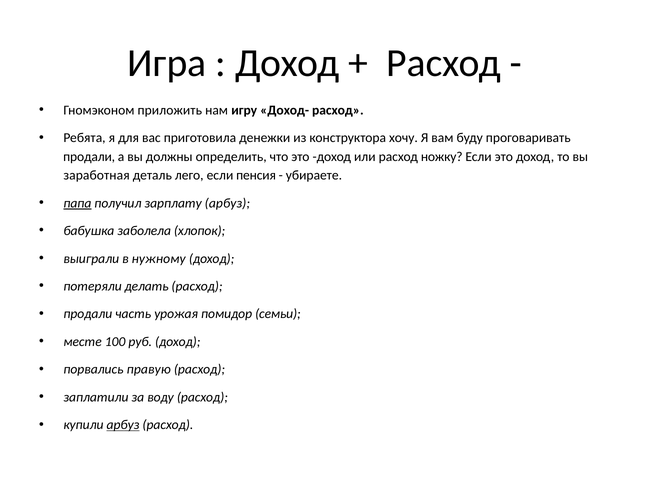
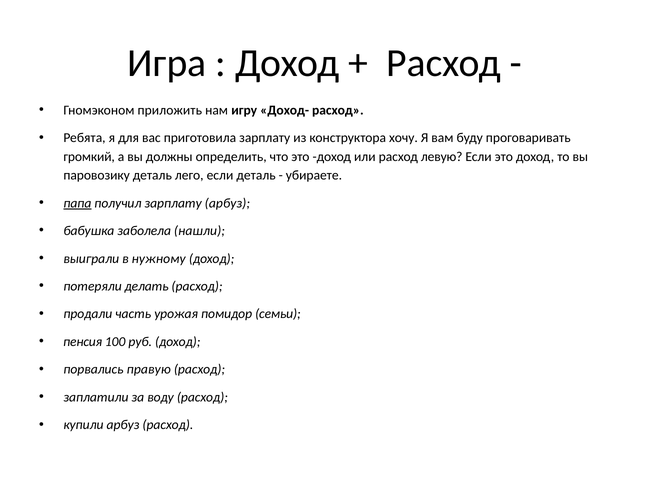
приготовила денежки: денежки -> зарплату
продали at (89, 156): продали -> громкий
ножку: ножку -> левую
заработная: заработная -> паровозику
если пенсия: пенсия -> деталь
хлопок: хлопок -> нашли
месте: месте -> пенсия
арбуз at (123, 425) underline: present -> none
